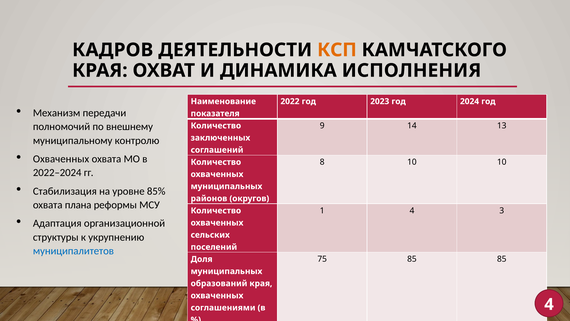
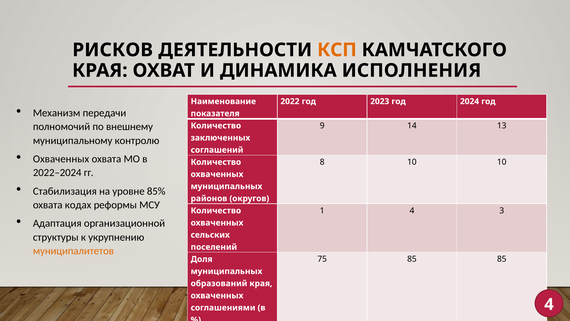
КАДРОВ: КАДРОВ -> РИСКОВ
плана: плана -> кодах
муниципалитетов colour: blue -> orange
